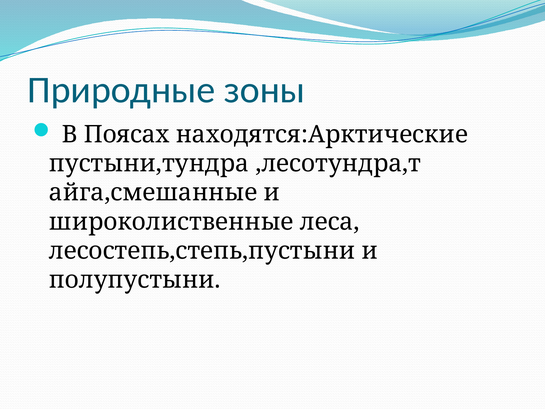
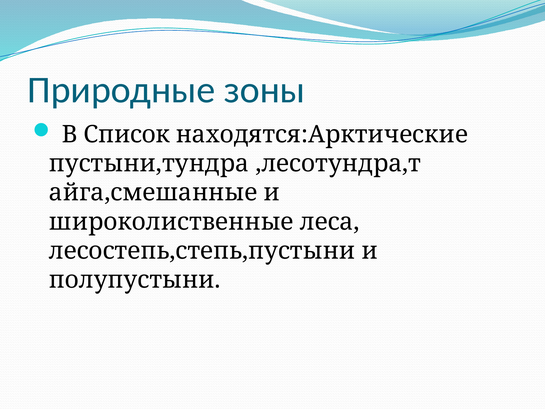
Поясах: Поясах -> Список
